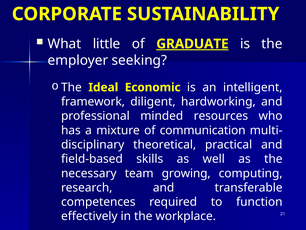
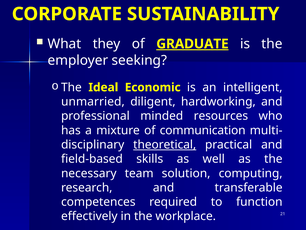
little: little -> they
framework: framework -> unmarried
theoretical underline: none -> present
growing: growing -> solution
